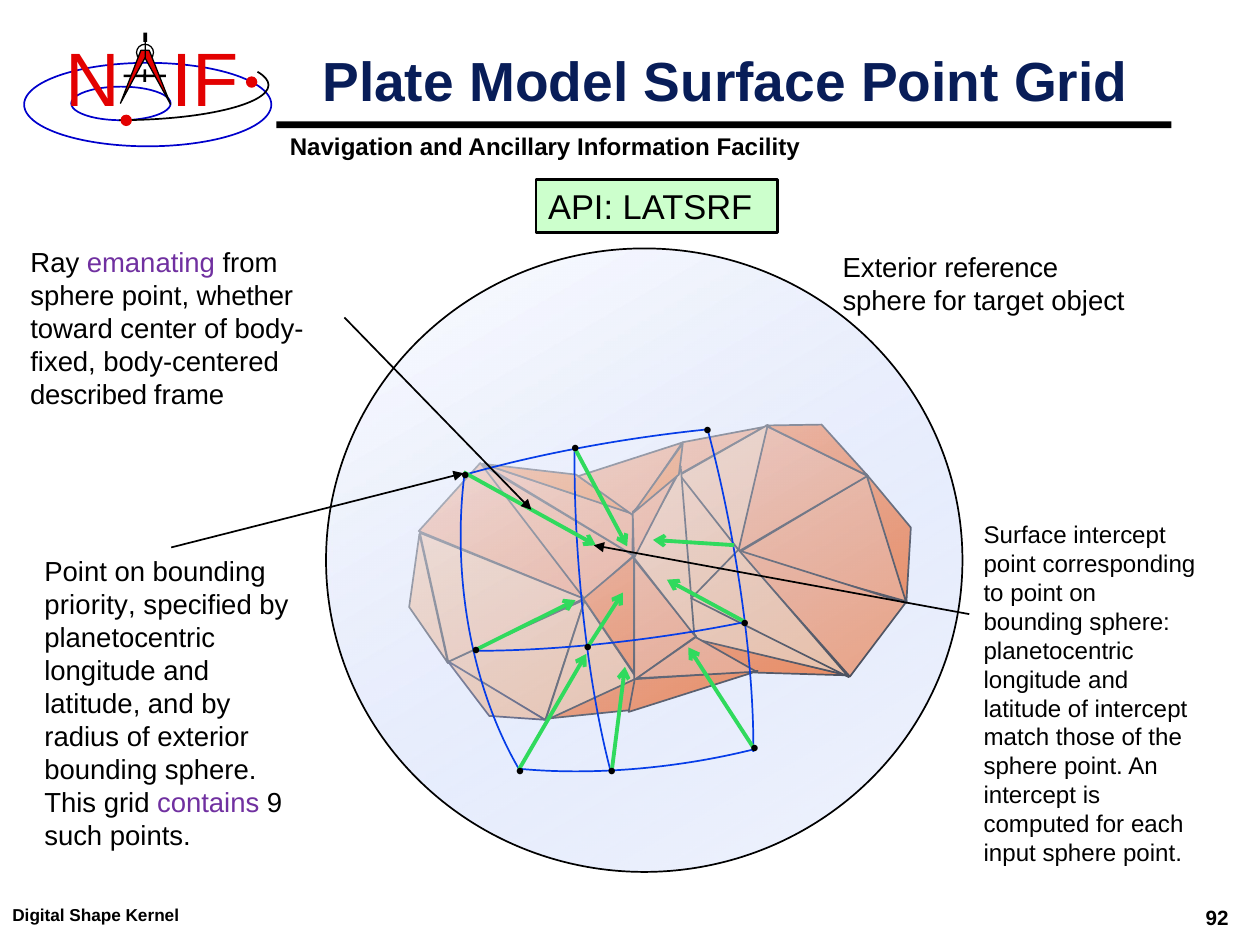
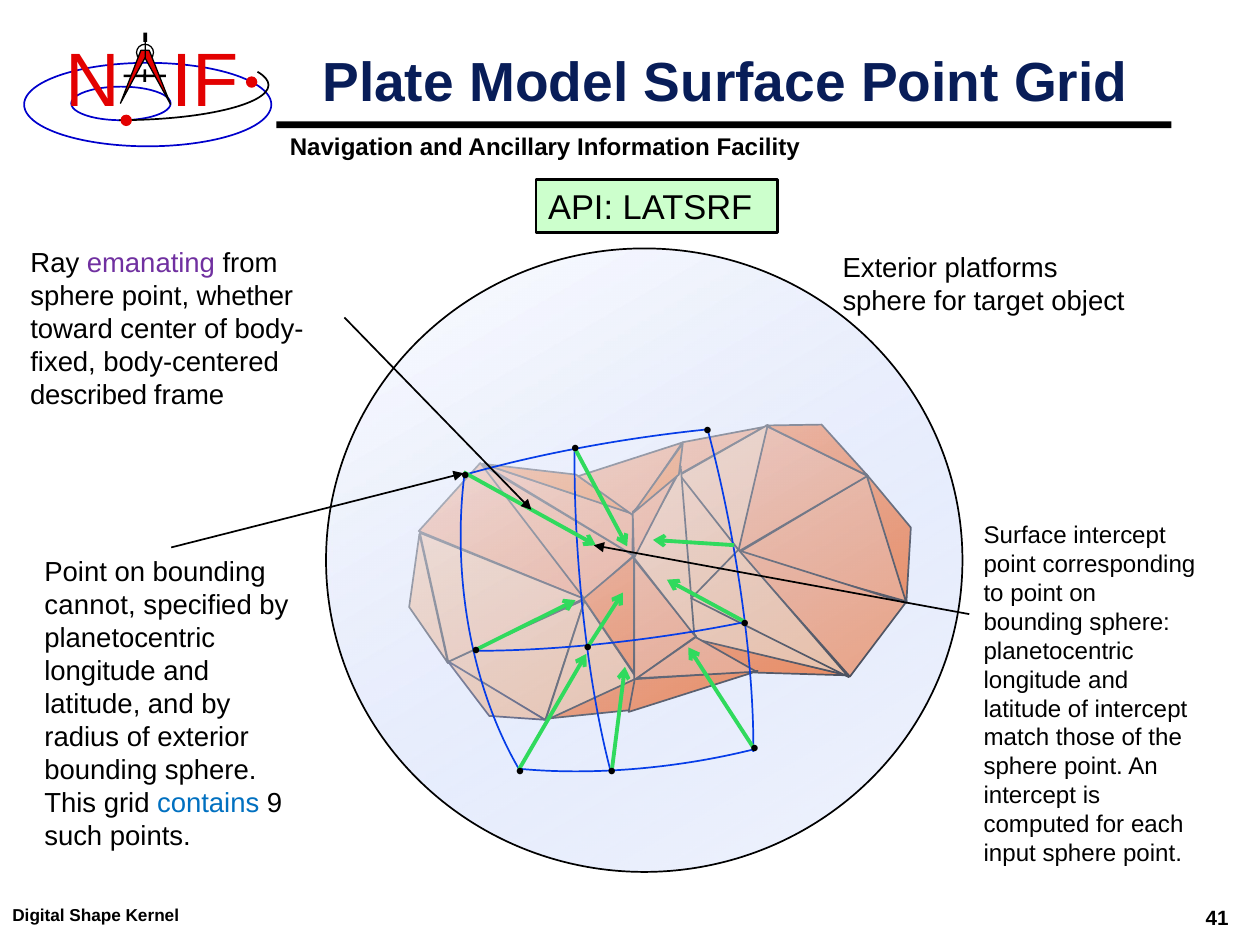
reference: reference -> platforms
priority: priority -> cannot
contains colour: purple -> blue
92: 92 -> 41
